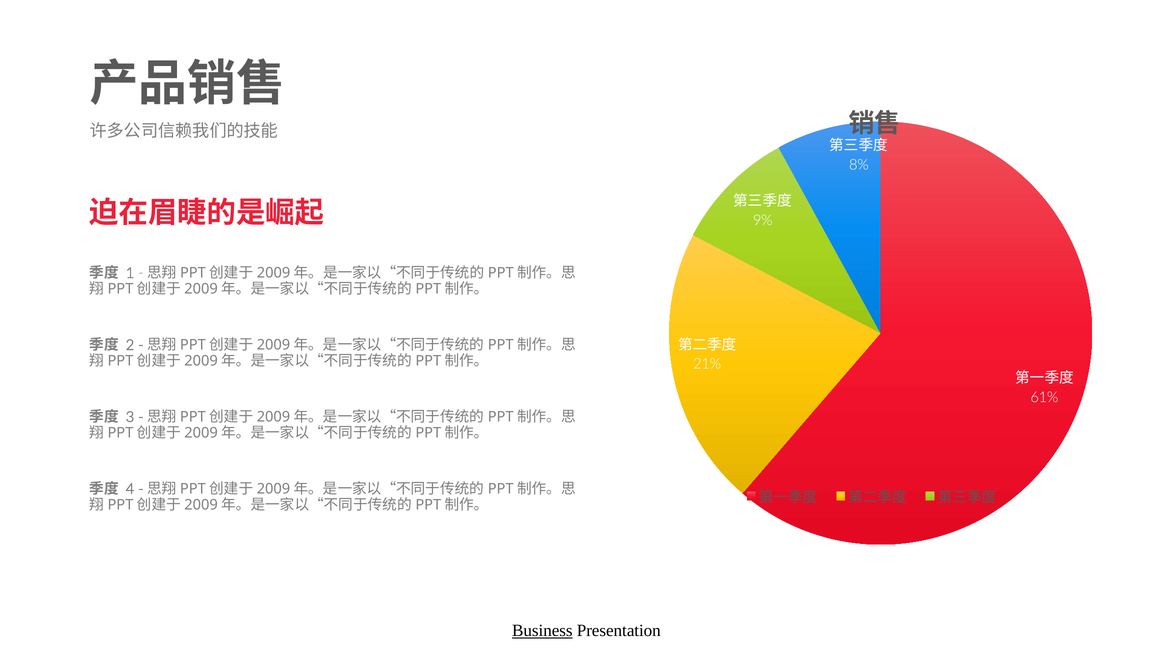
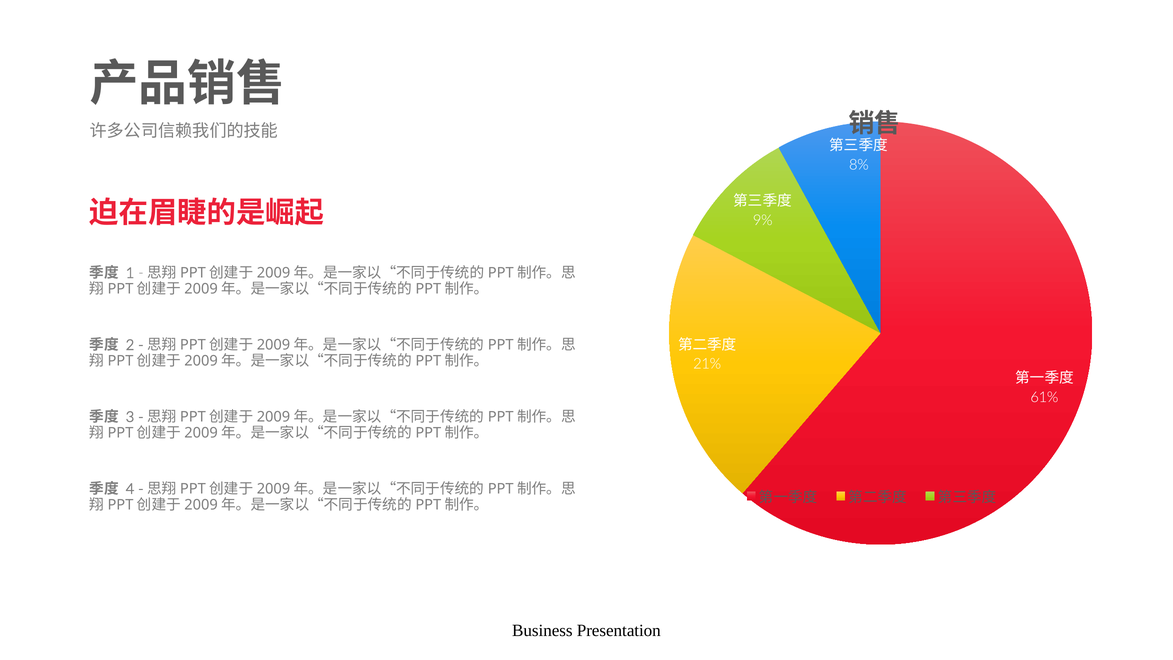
Business underline: present -> none
